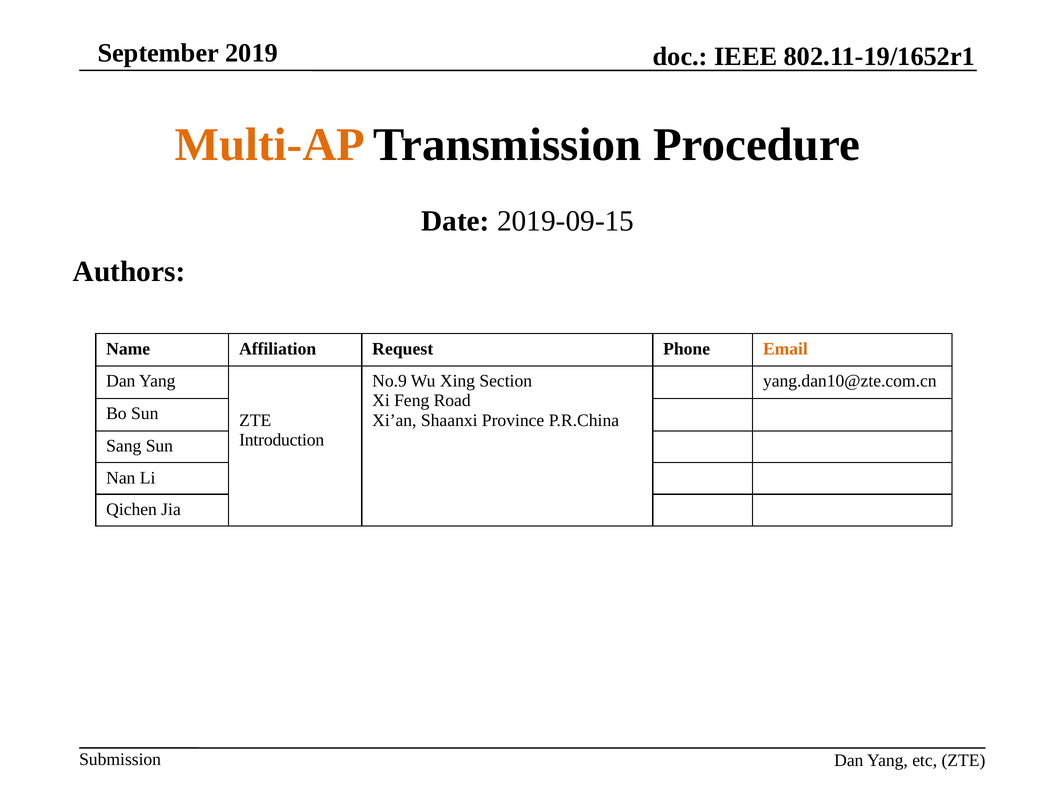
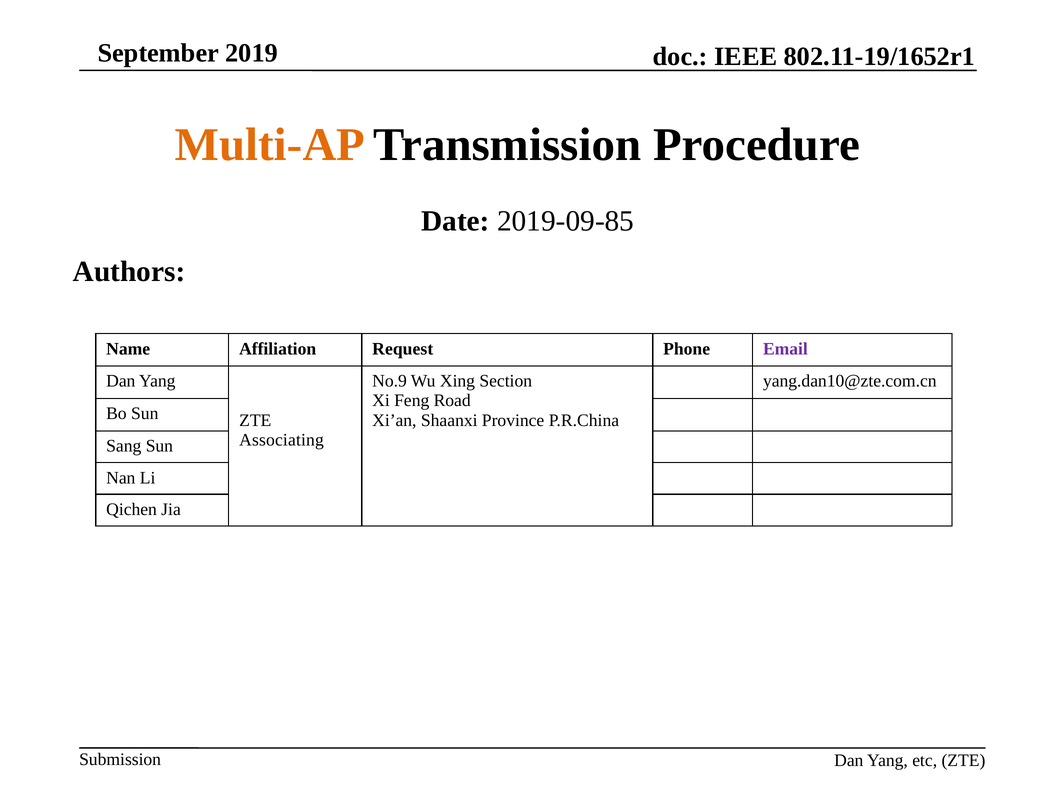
2019-09-15: 2019-09-15 -> 2019-09-85
Email colour: orange -> purple
Introduction: Introduction -> Associating
